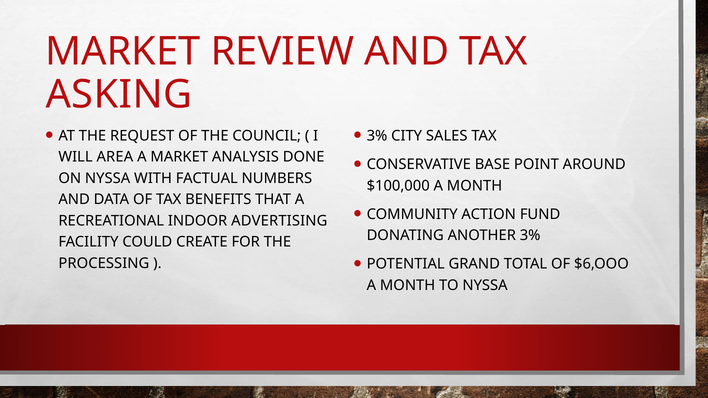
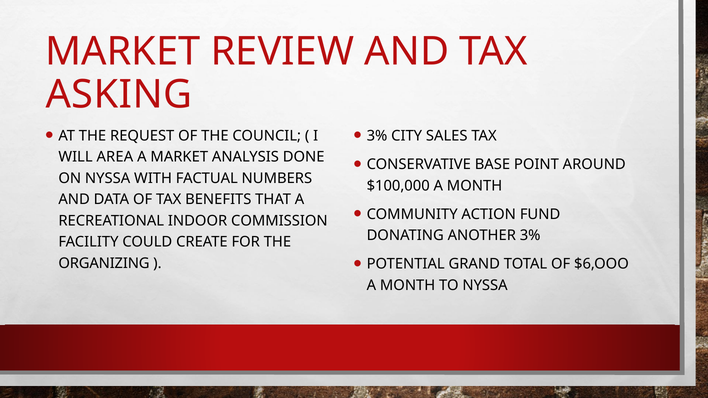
ADVERTISING: ADVERTISING -> COMMISSION
PROCESSING: PROCESSING -> ORGANIZING
